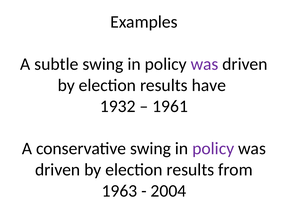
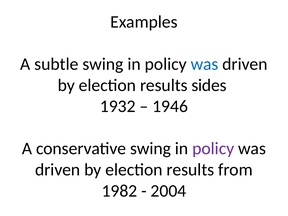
was at (205, 64) colour: purple -> blue
have: have -> sides
1961: 1961 -> 1946
1963: 1963 -> 1982
